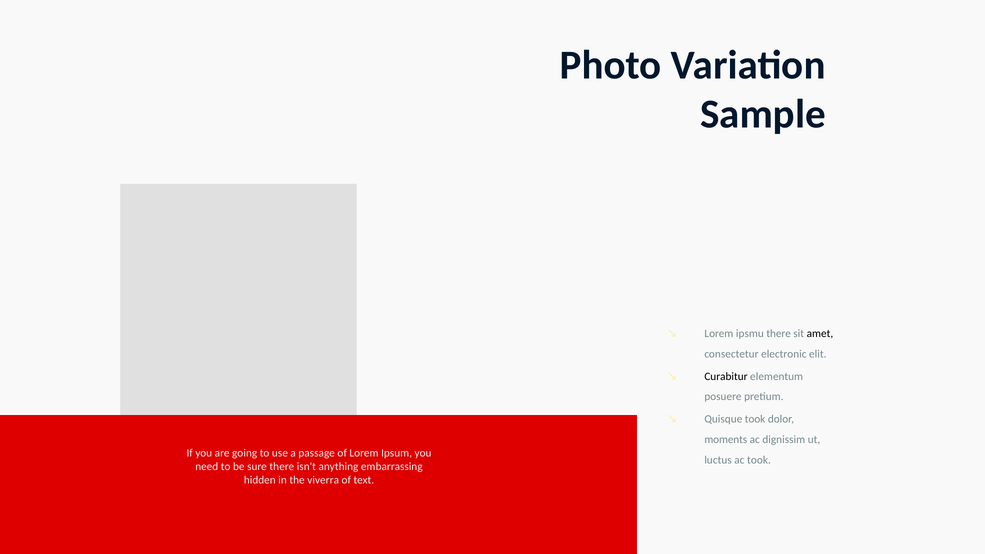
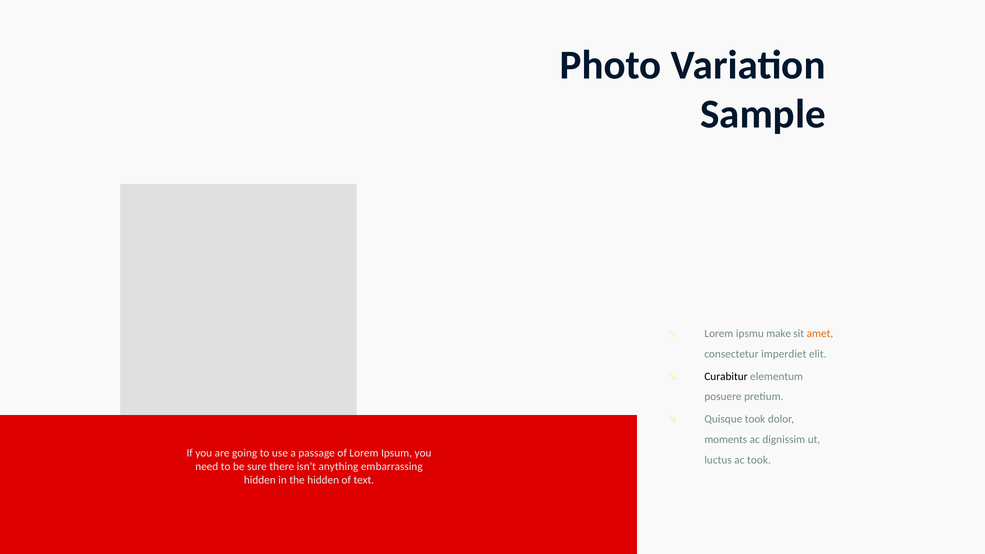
ipsmu there: there -> make
amet colour: black -> orange
electronic: electronic -> imperdiet
the viverra: viverra -> hidden
